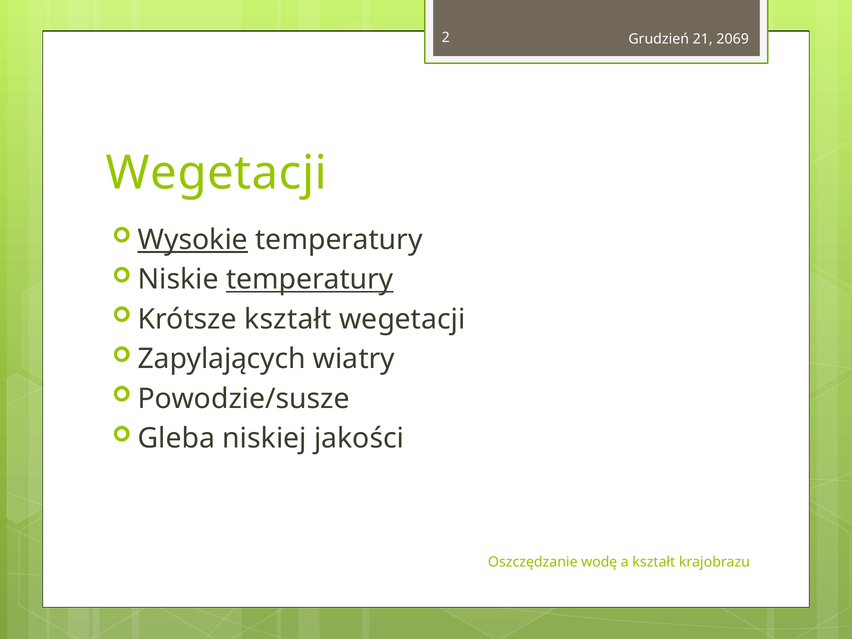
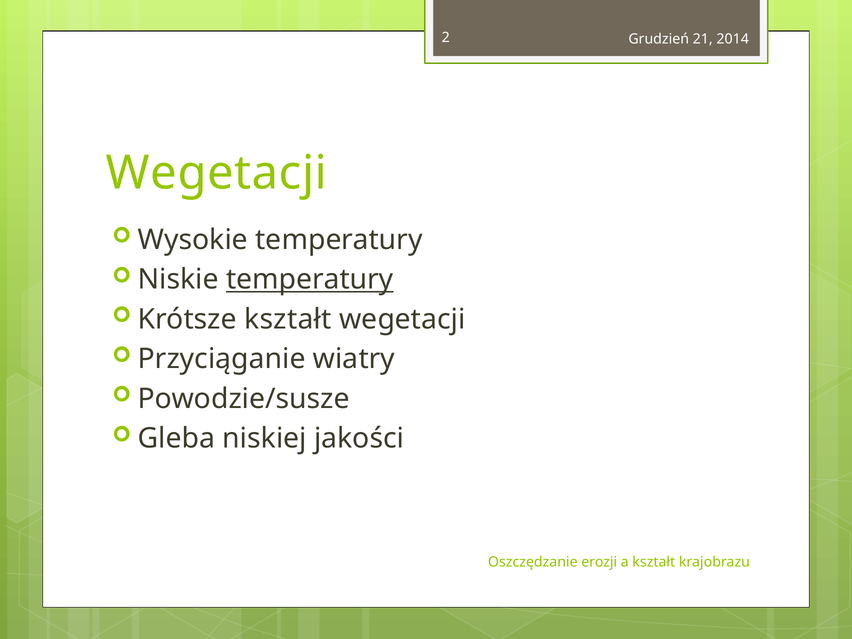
2069: 2069 -> 2014
Wysokie underline: present -> none
Zapylających: Zapylających -> Przyciąganie
wodę: wodę -> erozji
